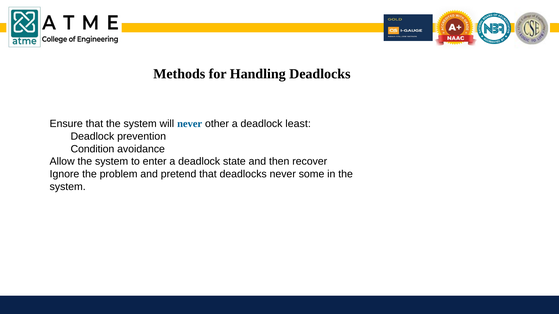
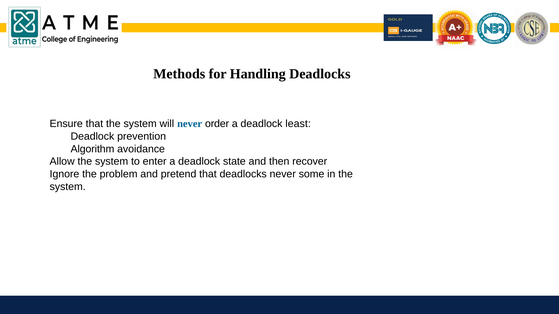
other: other -> order
Condition: Condition -> Algorithm
